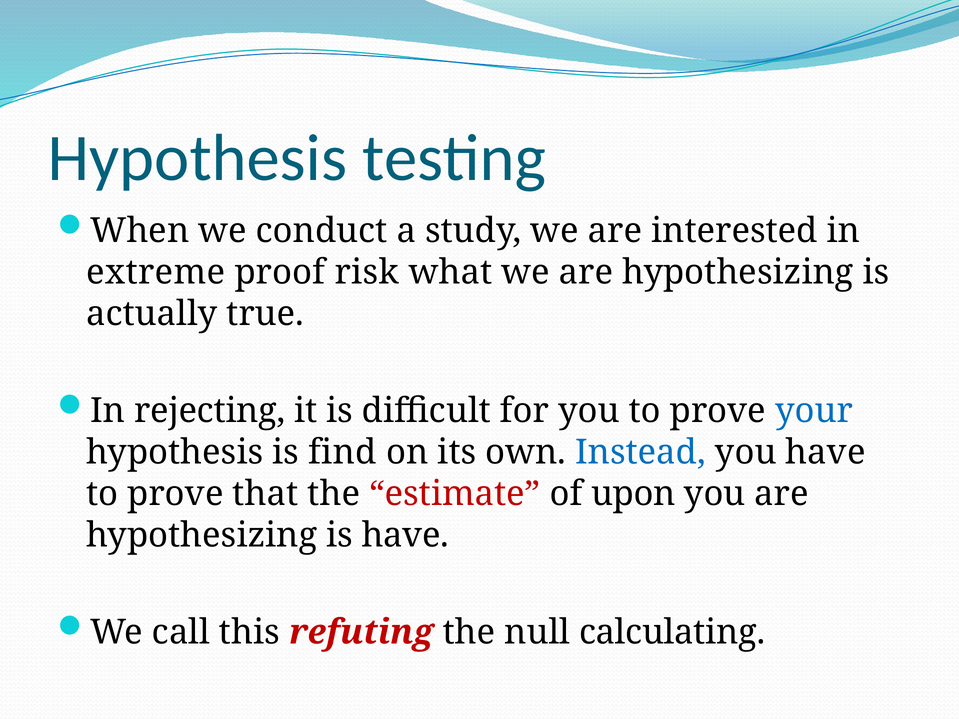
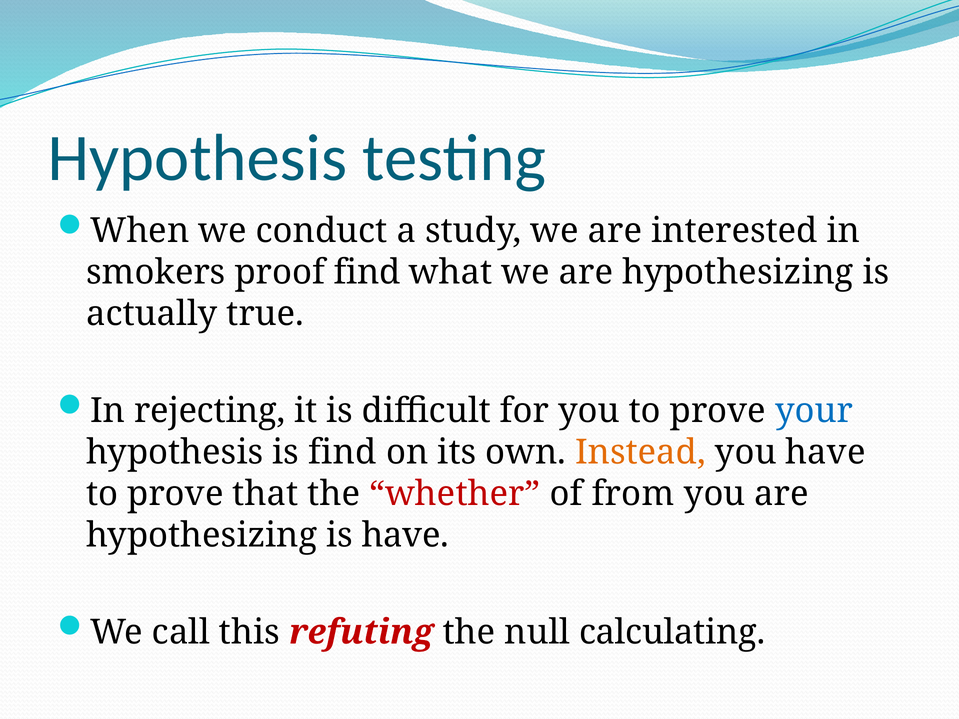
extreme: extreme -> smokers
proof risk: risk -> find
Instead colour: blue -> orange
estimate: estimate -> whether
upon: upon -> from
